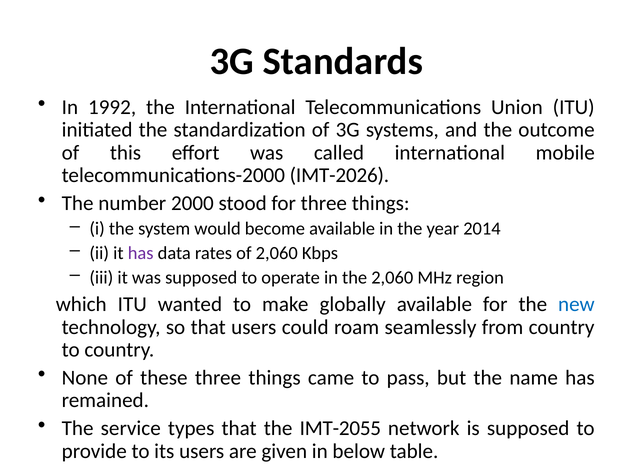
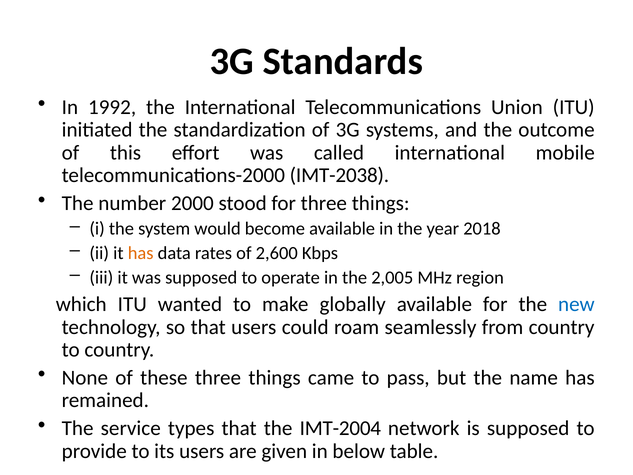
IMT-2026: IMT-2026 -> IMT-2038
2014: 2014 -> 2018
has at (141, 253) colour: purple -> orange
of 2,060: 2,060 -> 2,600
the 2,060: 2,060 -> 2,005
IMT-2055: IMT-2055 -> IMT-2004
